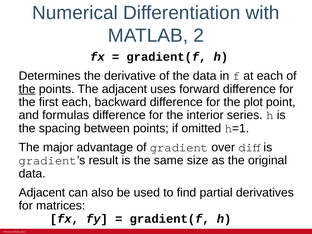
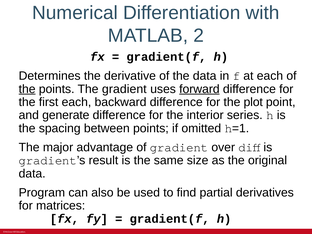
The adjacent: adjacent -> gradient
forward underline: none -> present
formulas: formulas -> generate
Adjacent at (42, 193): Adjacent -> Program
